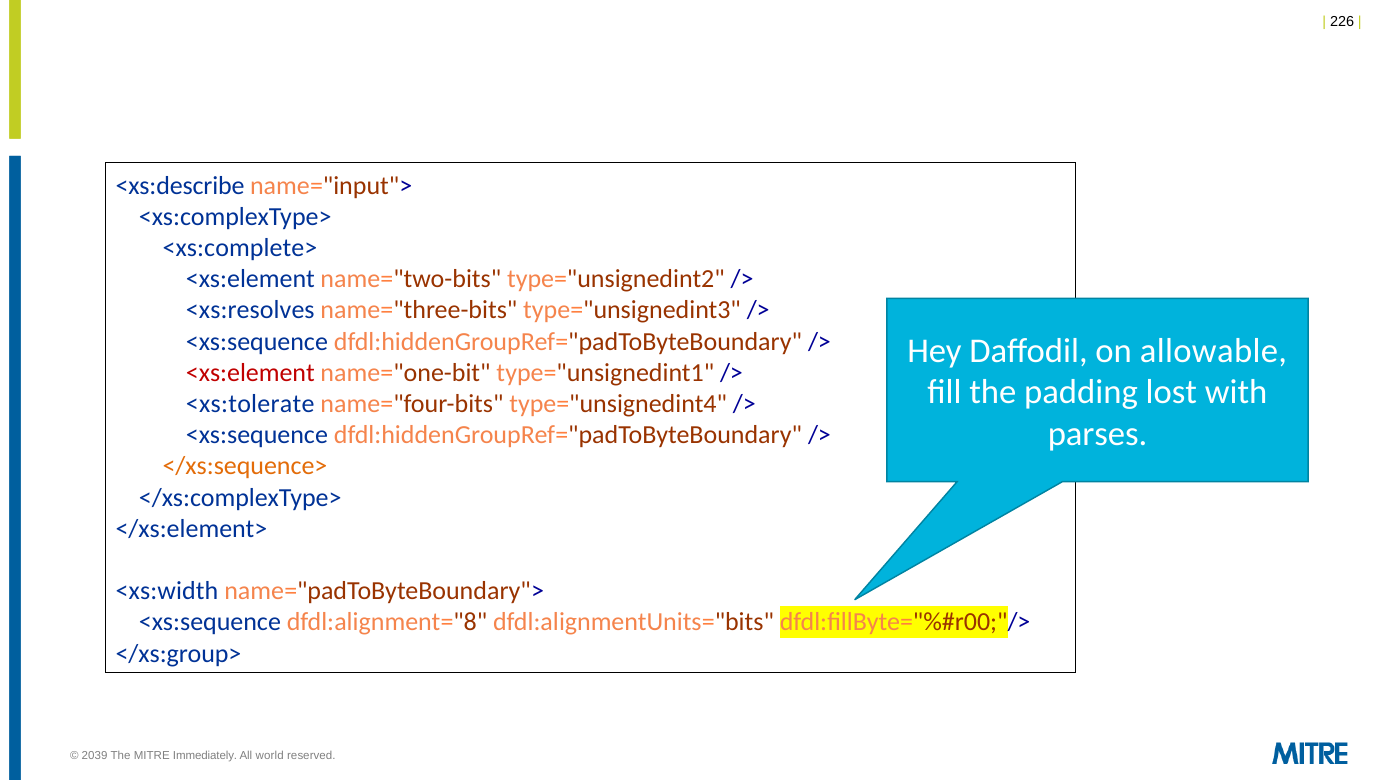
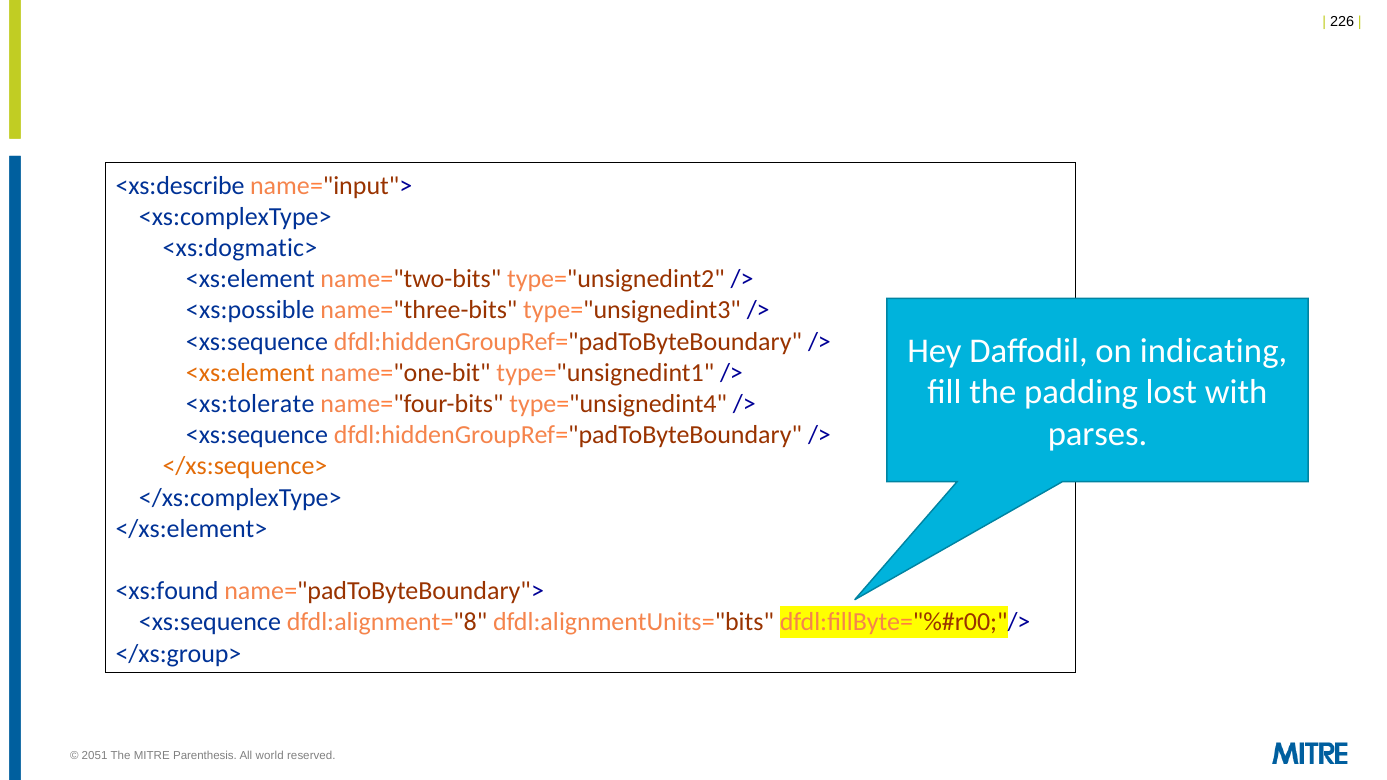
<xs:complete>: <xs:complete> -> <xs:dogmatic>
<xs:resolves: <xs:resolves -> <xs:possible
allowable: allowable -> indicating
<xs:element at (250, 373) colour: red -> orange
<xs:width: <xs:width -> <xs:found
2039: 2039 -> 2051
Immediately: Immediately -> Parenthesis
